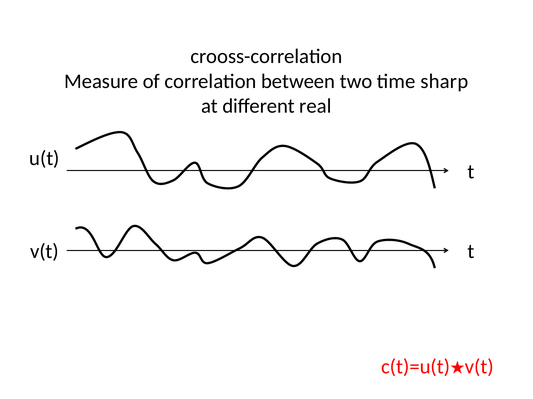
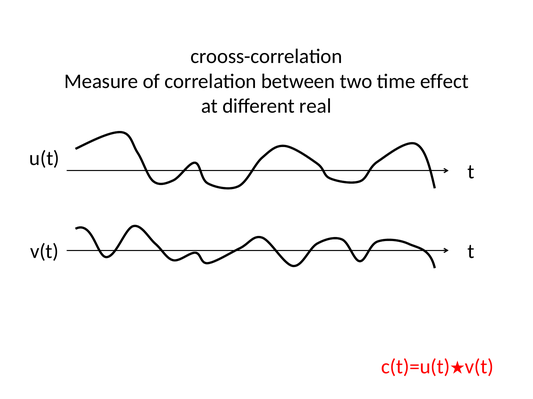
sharp: sharp -> effect
